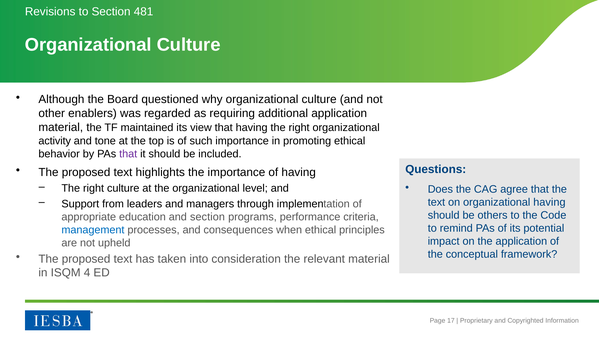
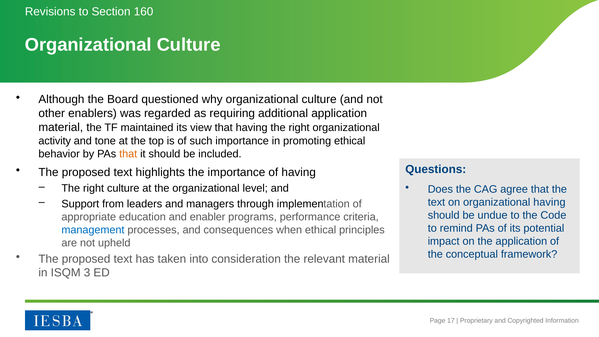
481: 481 -> 160
that at (128, 154) colour: purple -> orange
others: others -> undue
and section: section -> enabler
4: 4 -> 3
